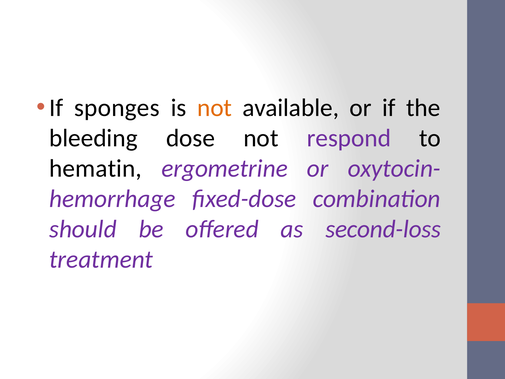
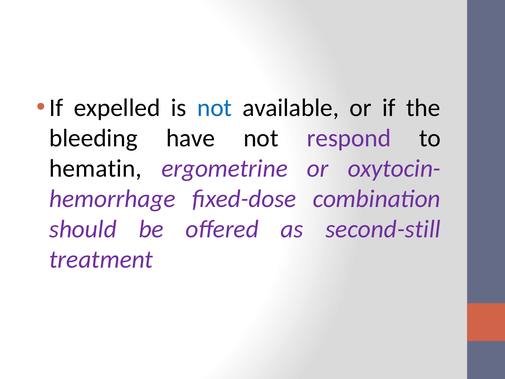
sponges: sponges -> expelled
not at (215, 108) colour: orange -> blue
dose: dose -> have
second-loss: second-loss -> second-still
